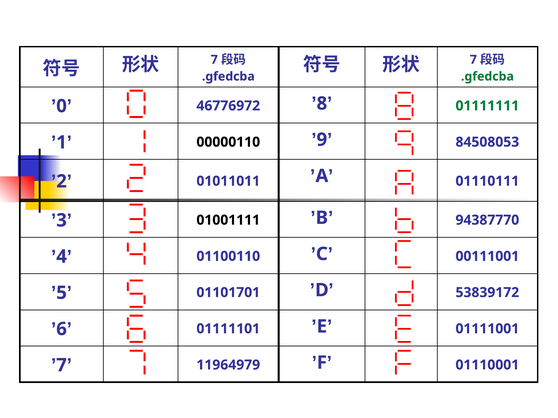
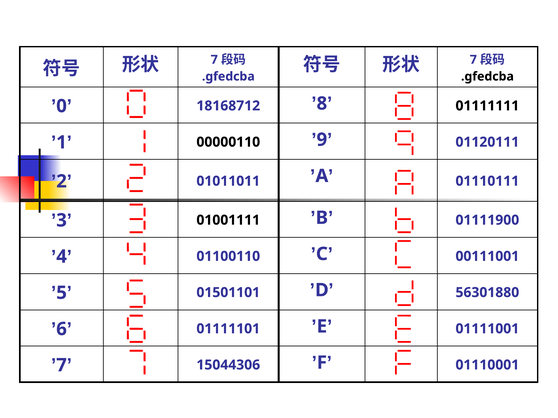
.gfedcba at (487, 77) colour: green -> black
46776972: 46776972 -> 18168712
01111111 colour: green -> black
84508053: 84508053 -> 01120111
94387770: 94387770 -> 01111900
01101701: 01101701 -> 01501101
53839172: 53839172 -> 56301880
11964979: 11964979 -> 15044306
